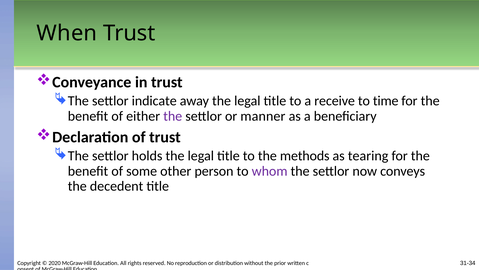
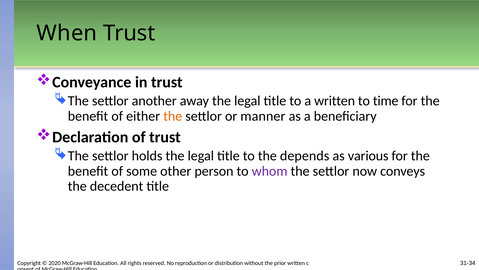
indicate: indicate -> another
a receive: receive -> written
the at (173, 116) colour: purple -> orange
methods: methods -> depends
tearing: tearing -> various
